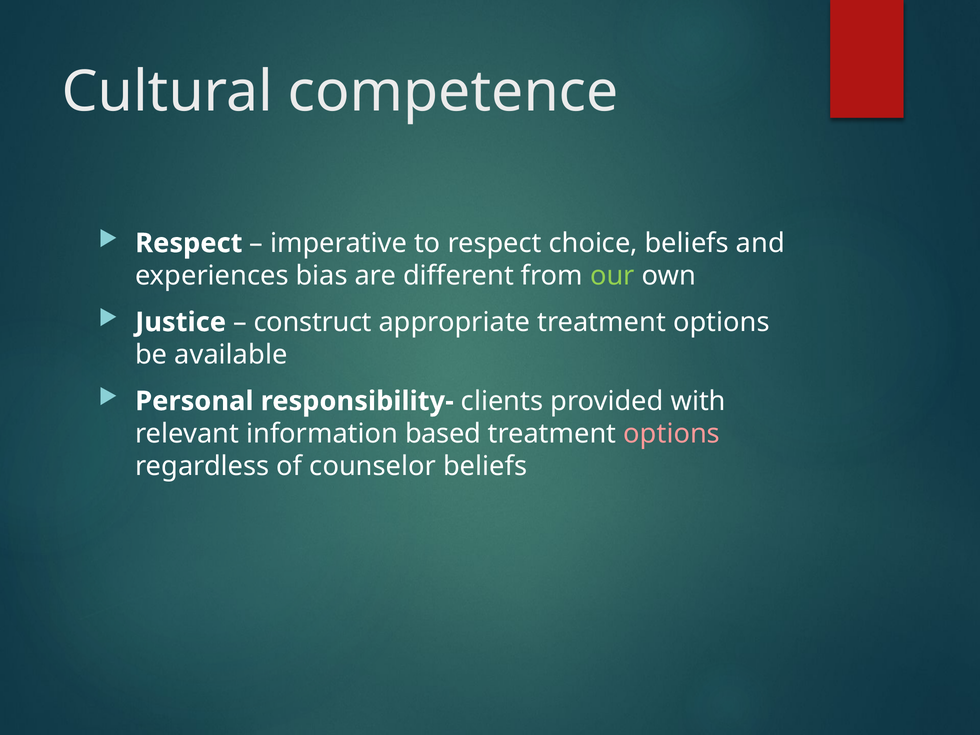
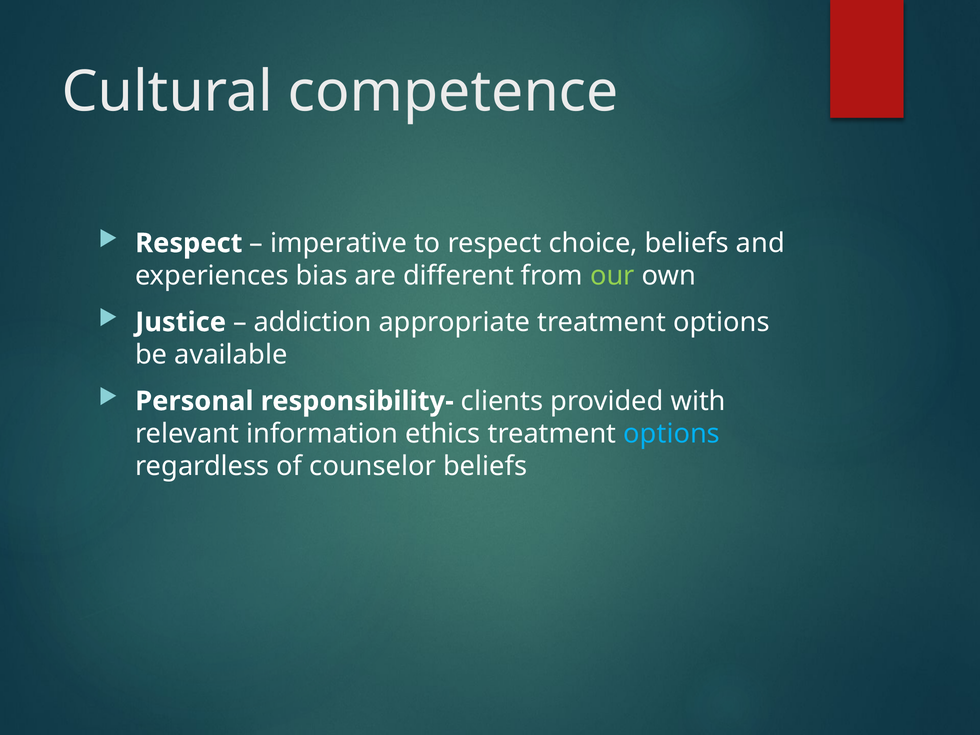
construct: construct -> addiction
based: based -> ethics
options at (672, 434) colour: pink -> light blue
